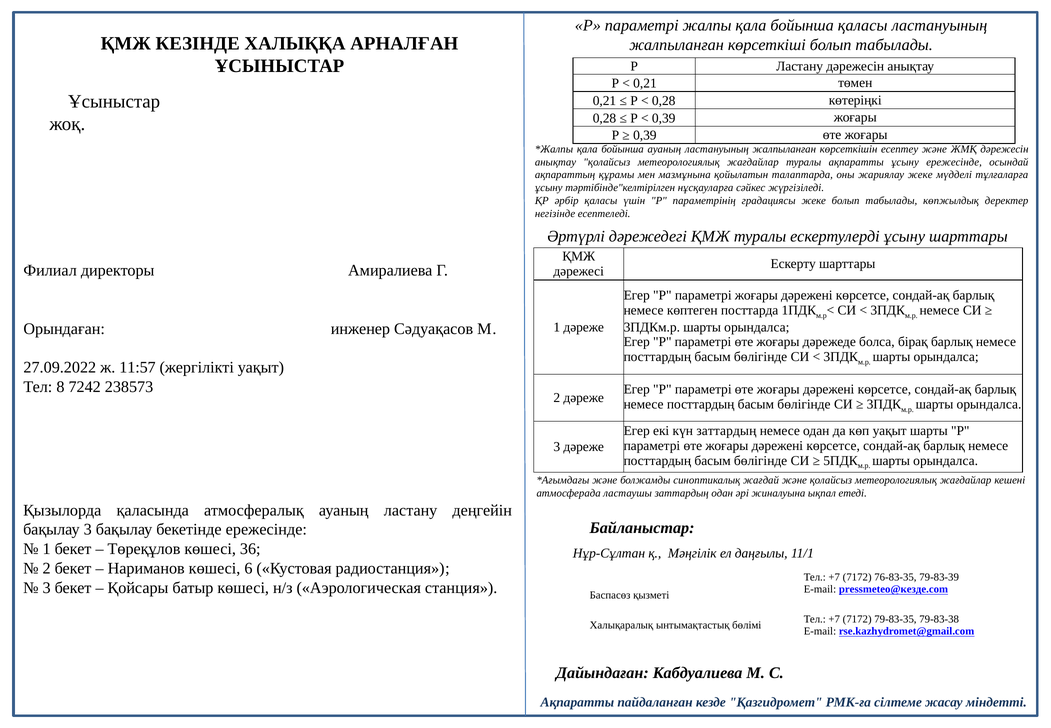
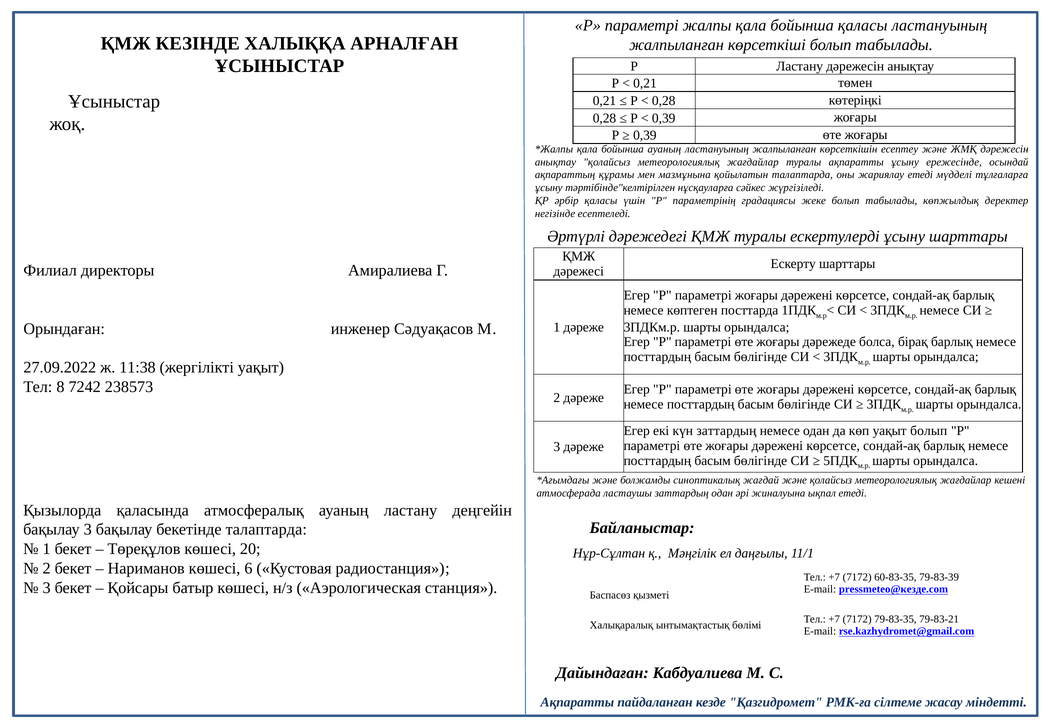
жариялау жеке: жеке -> етеді
11:57: 11:57 -> 11:38
уақыт шарты: шарты -> болып
бекетінде ережесінде: ережесінде -> талаптарда
36: 36 -> 20
76-83-35: 76-83-35 -> 60-83-35
79-83-38: 79-83-38 -> 79-83-21
